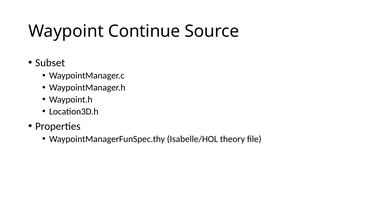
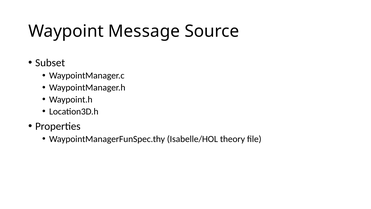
Continue: Continue -> Message
